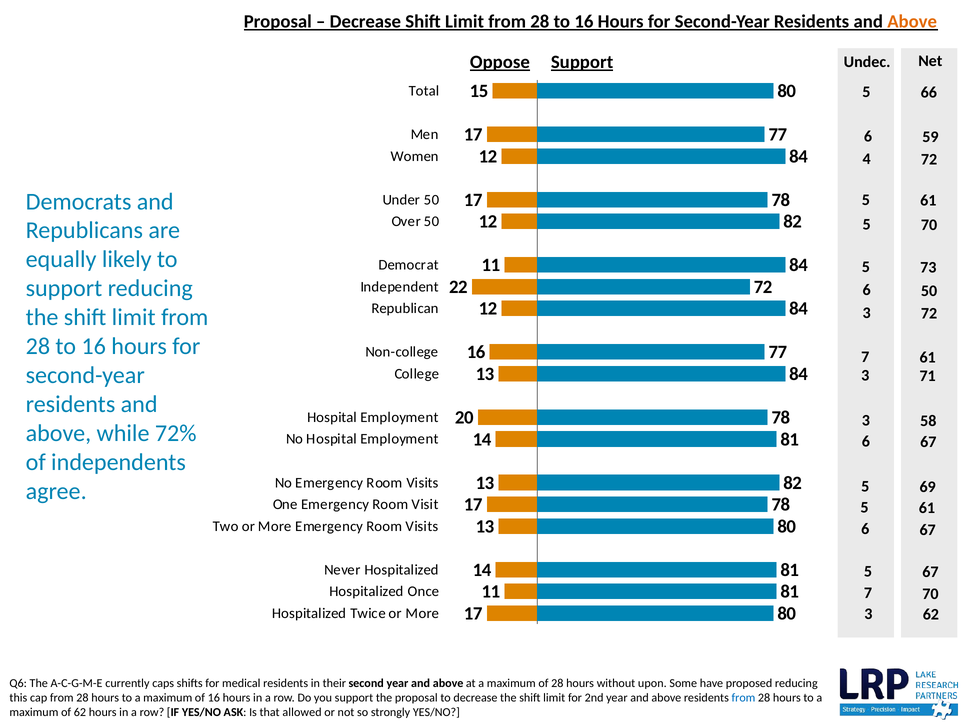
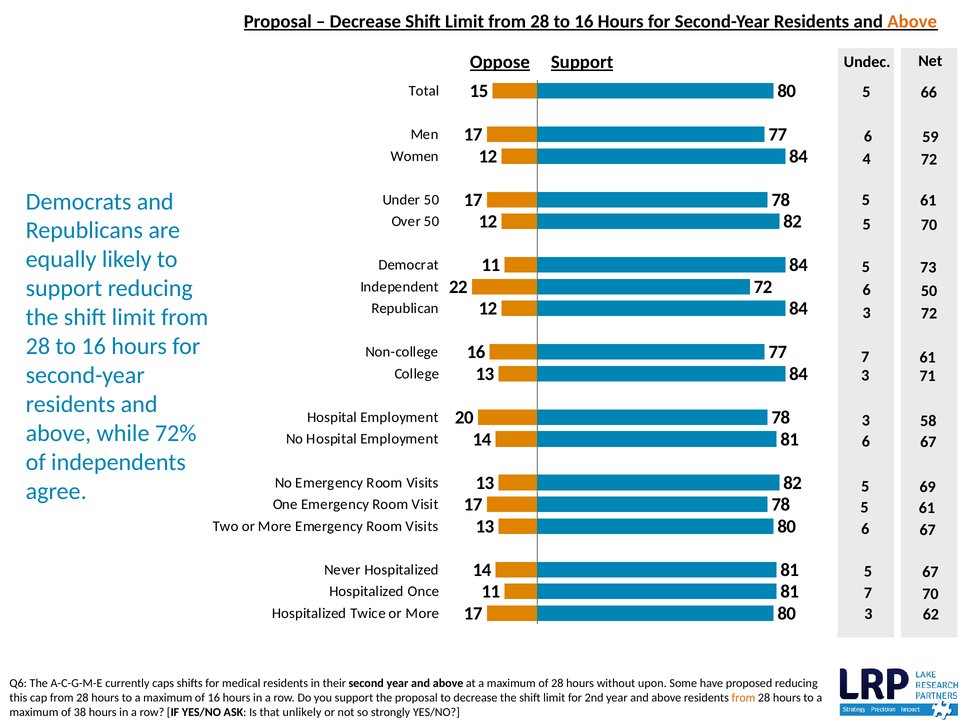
from at (743, 697) colour: blue -> orange
of 62: 62 -> 38
allowed: allowed -> unlikely
